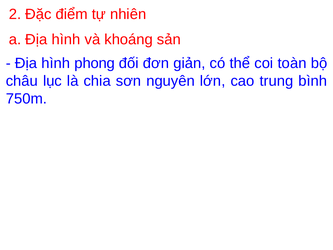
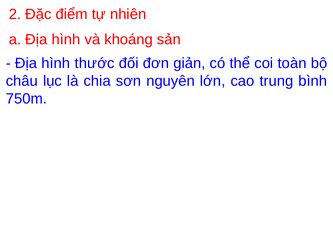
phong: phong -> thước
